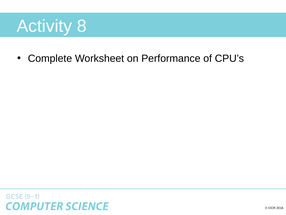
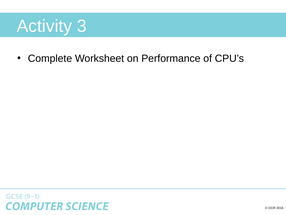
8: 8 -> 3
